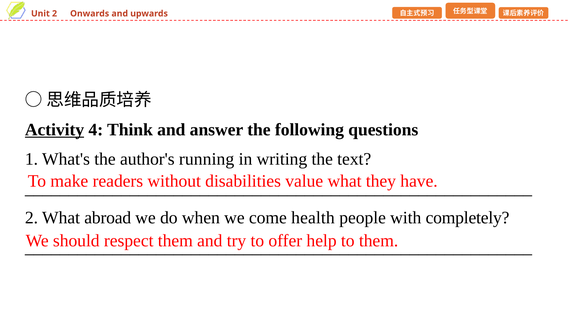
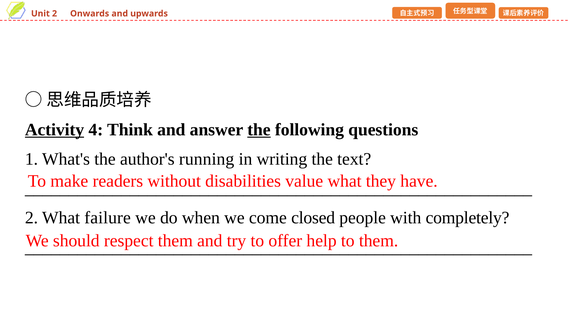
the at (259, 130) underline: none -> present
abroad: abroad -> failure
health: health -> closed
